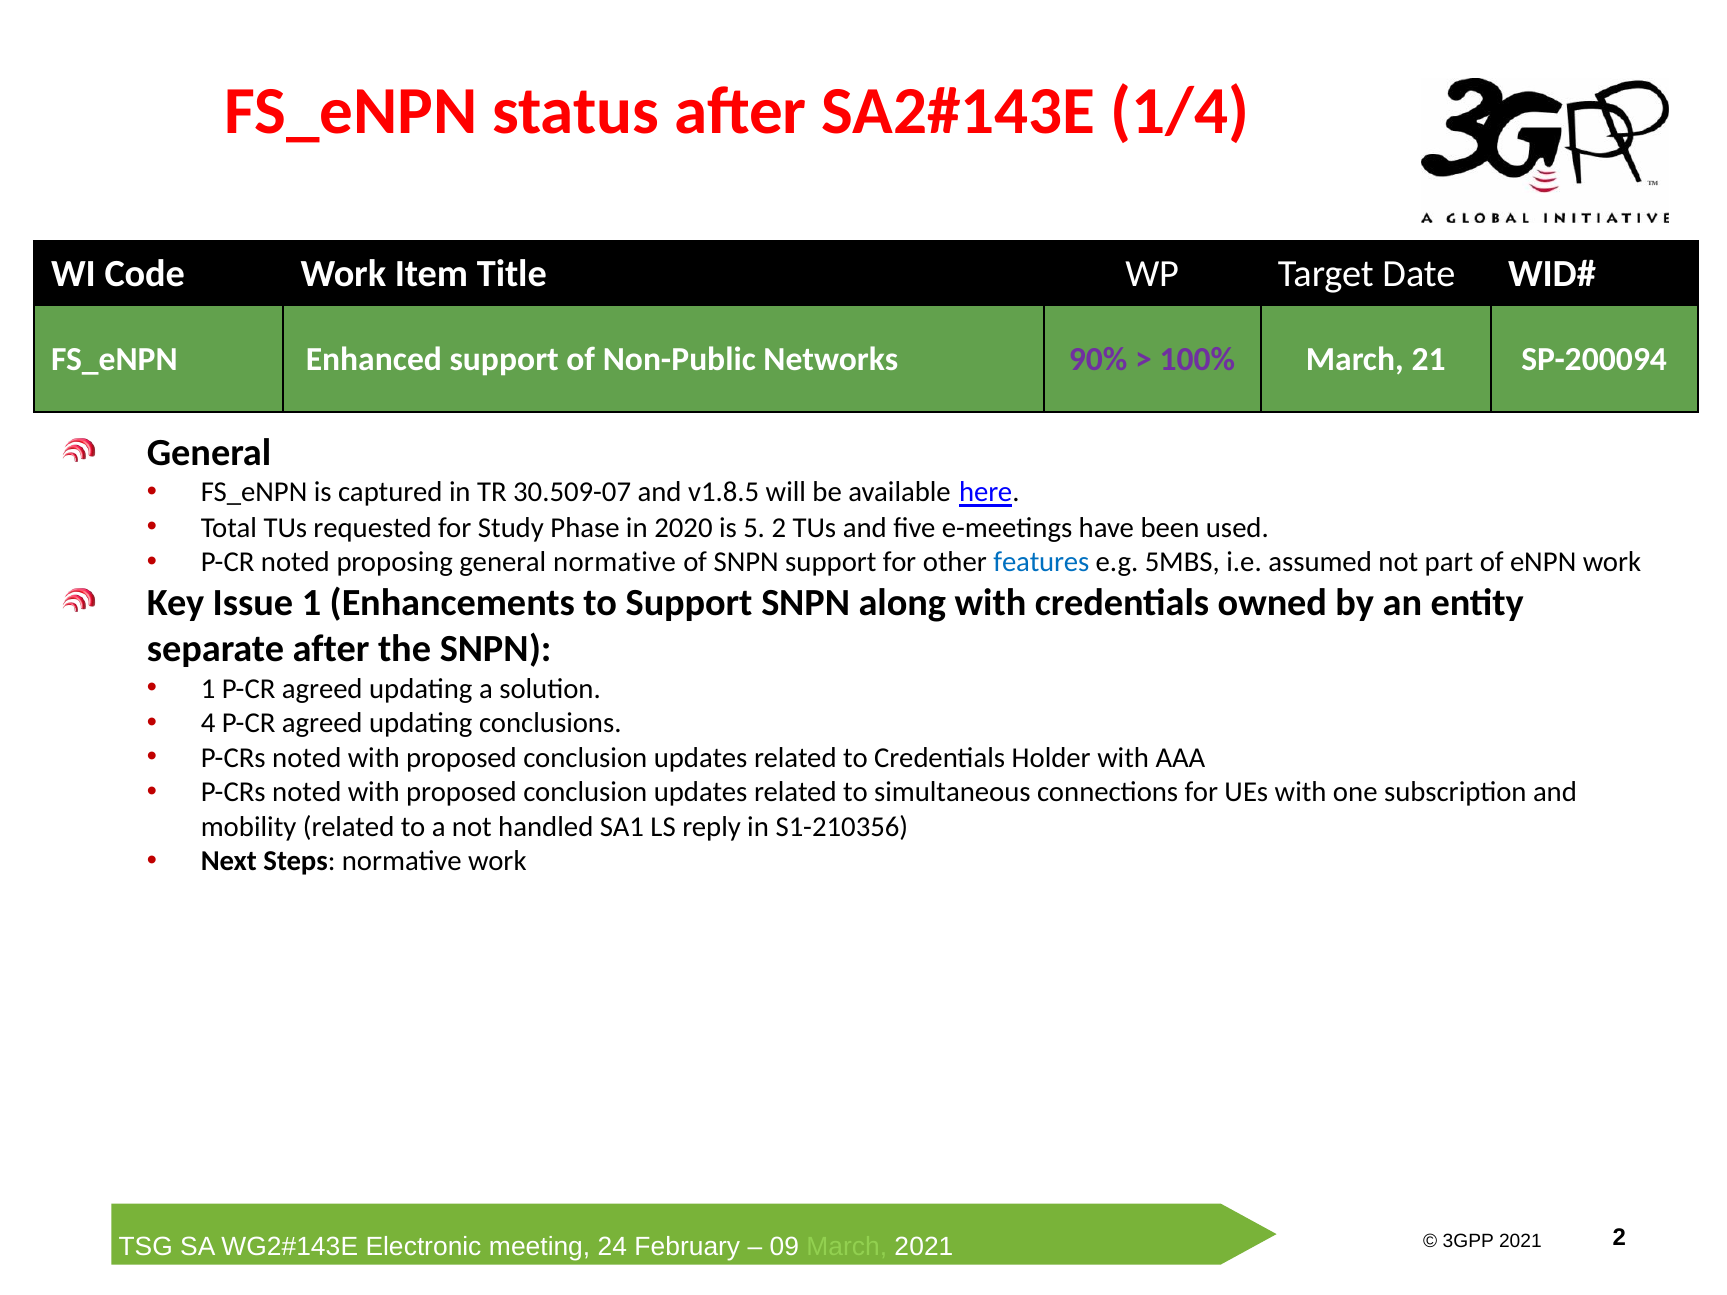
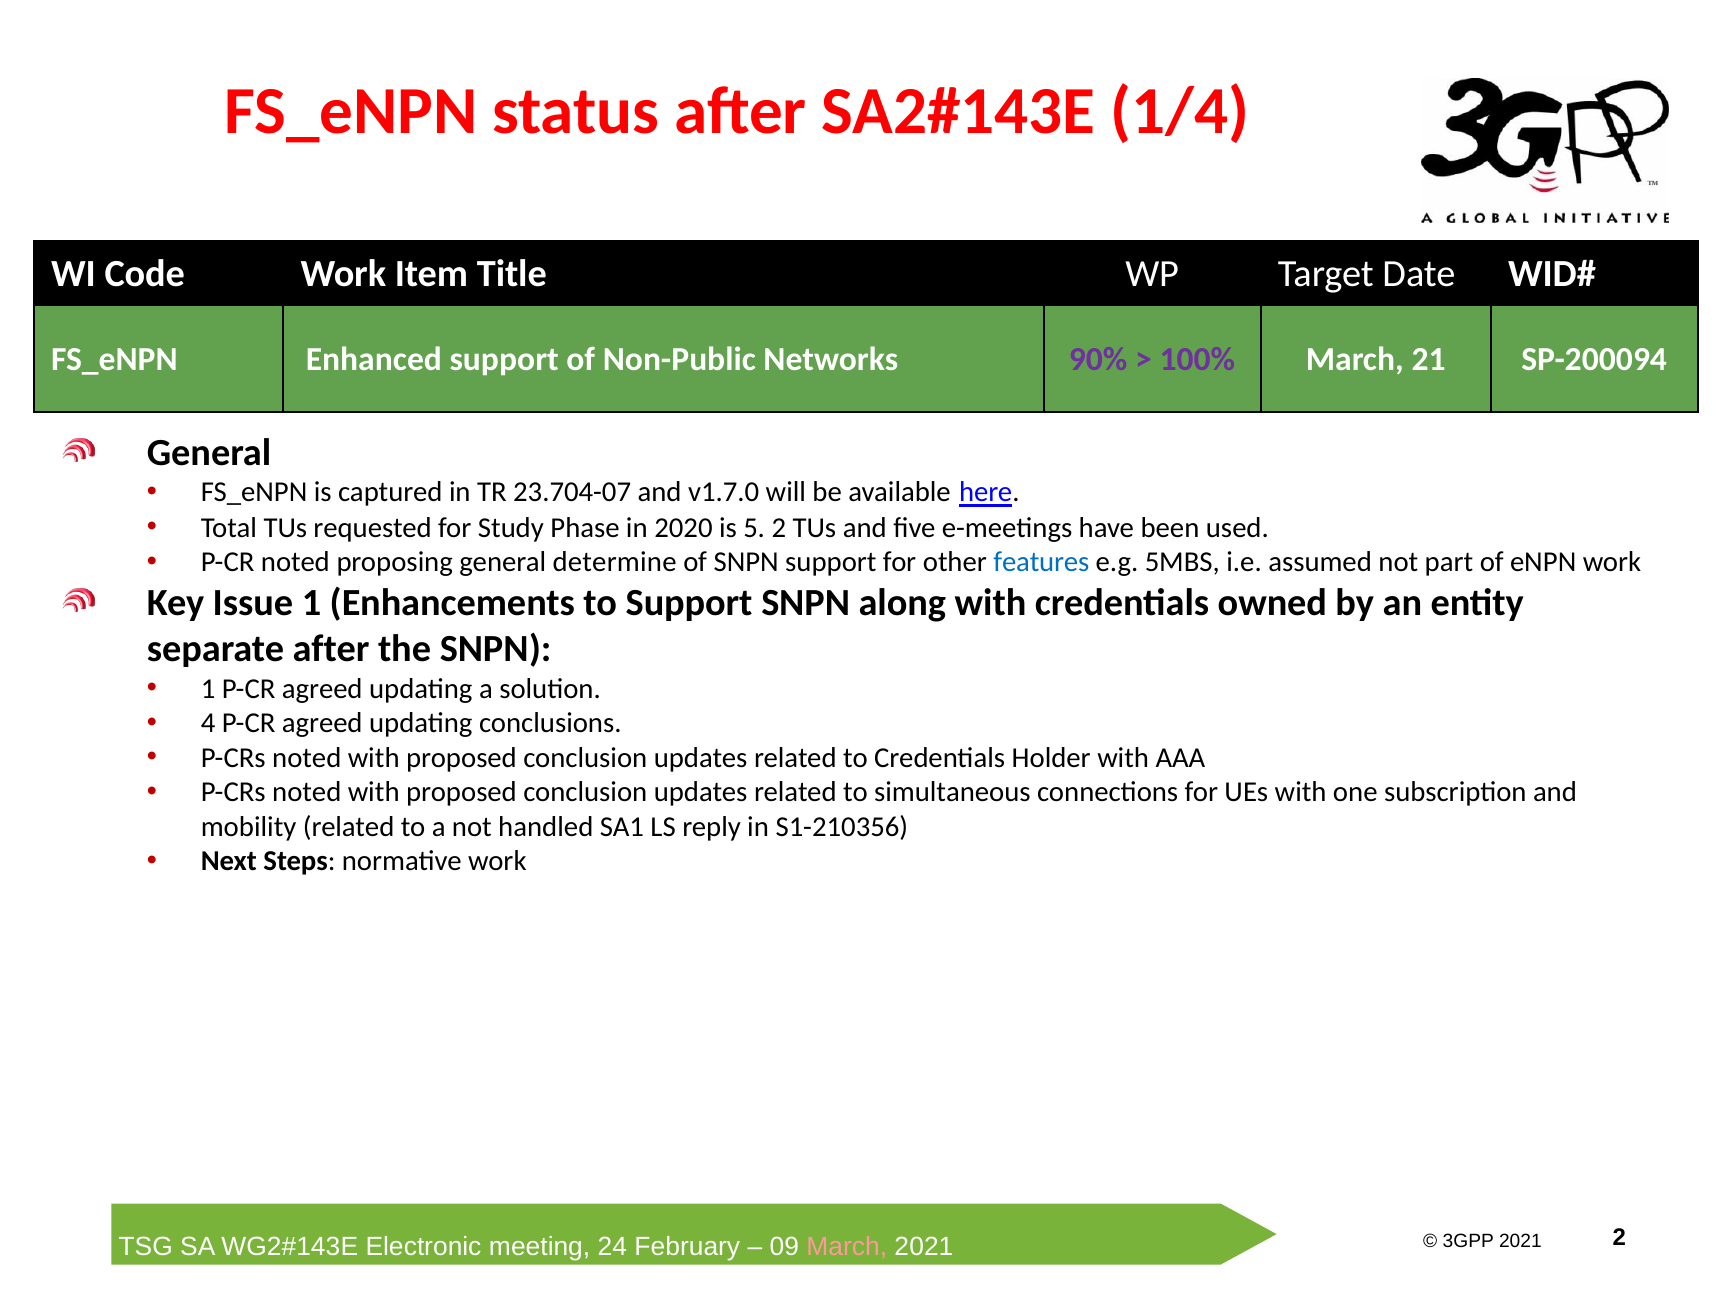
30.509-07: 30.509-07 -> 23.704-07
v1.8.5: v1.8.5 -> v1.7.0
general normative: normative -> determine
March at (847, 1247) colour: light green -> pink
